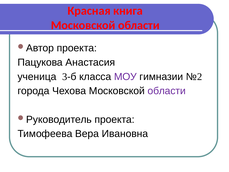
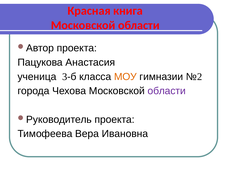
МОУ colour: purple -> orange
